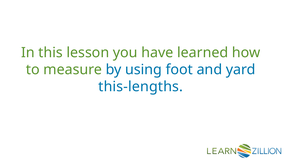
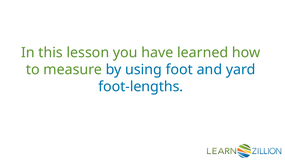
this-lengths: this-lengths -> foot-lengths
